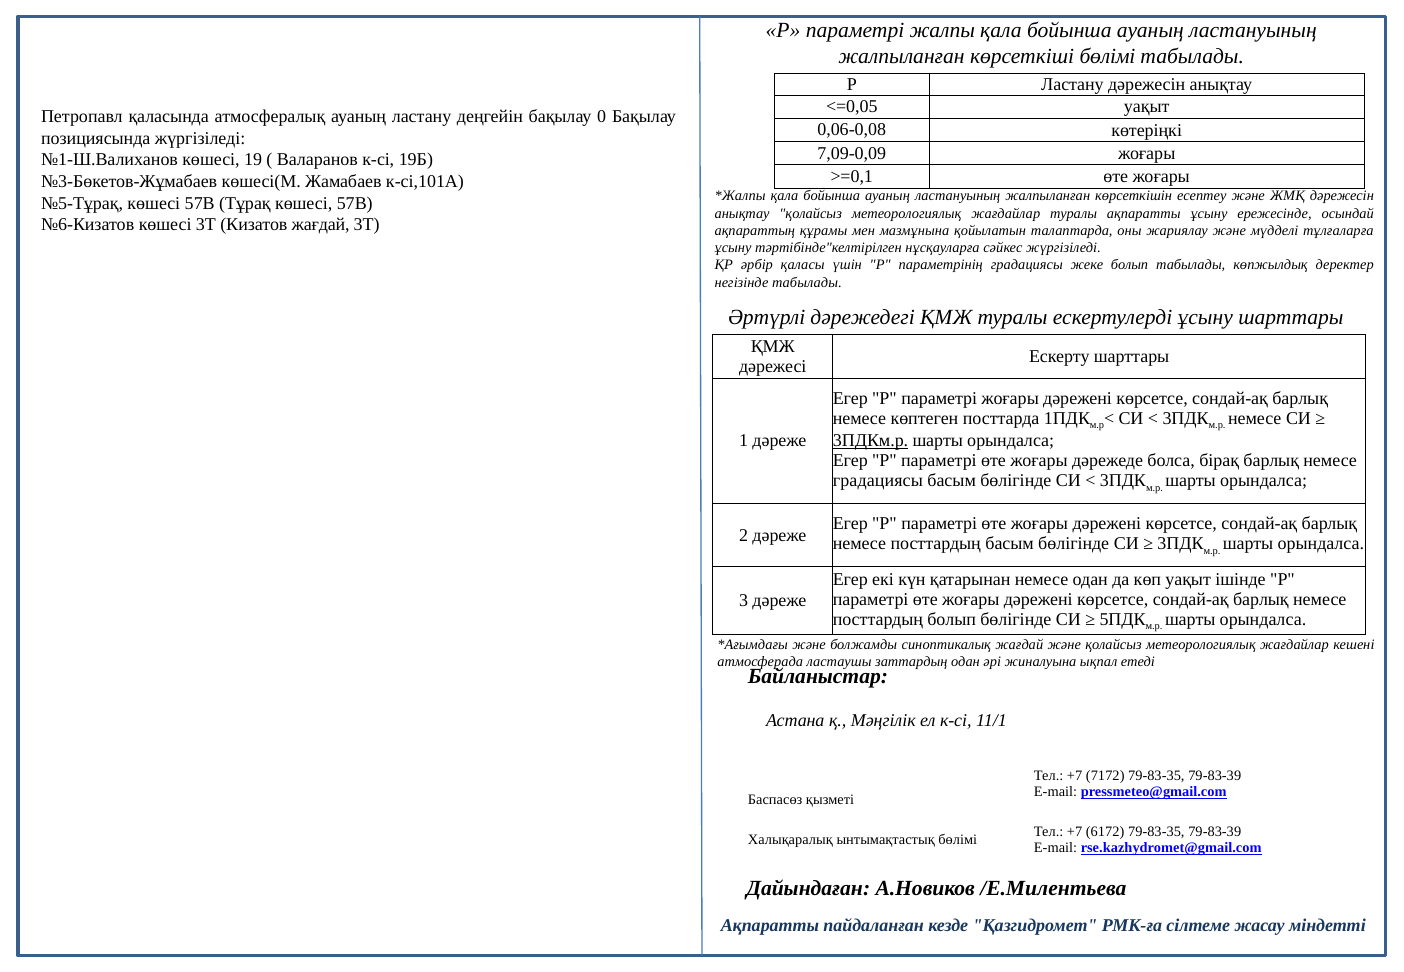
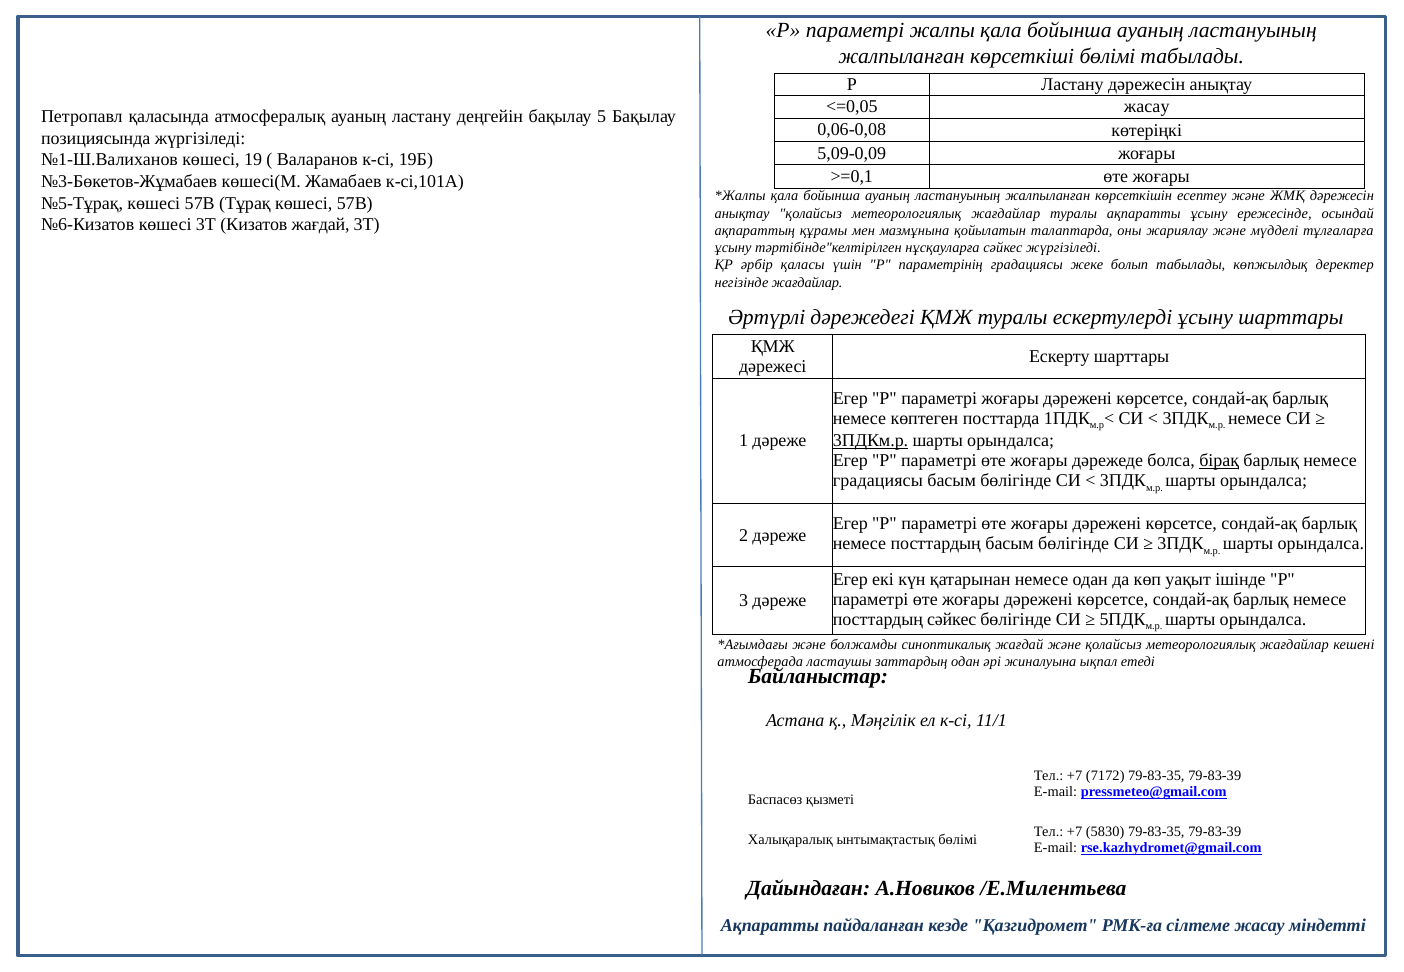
<=0,05 уақыт: уақыт -> жасау
0: 0 -> 5
7,09-0,09: 7,09-0,09 -> 5,09-0,09
негізінде табылады: табылады -> жағдайлар
бірақ underline: none -> present
посттардың болып: болып -> сәйкес
6172: 6172 -> 5830
